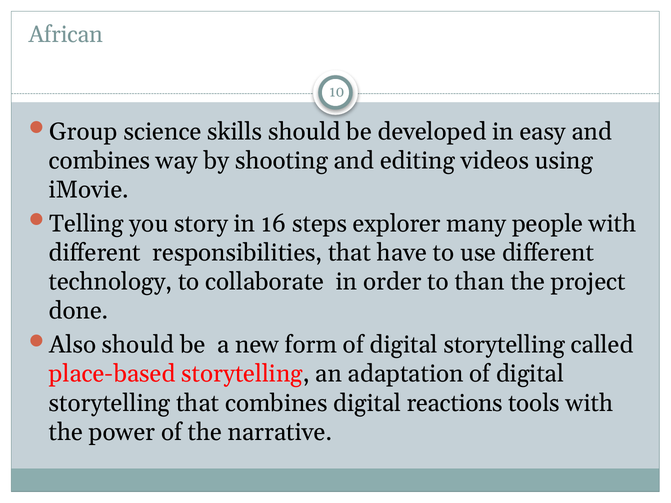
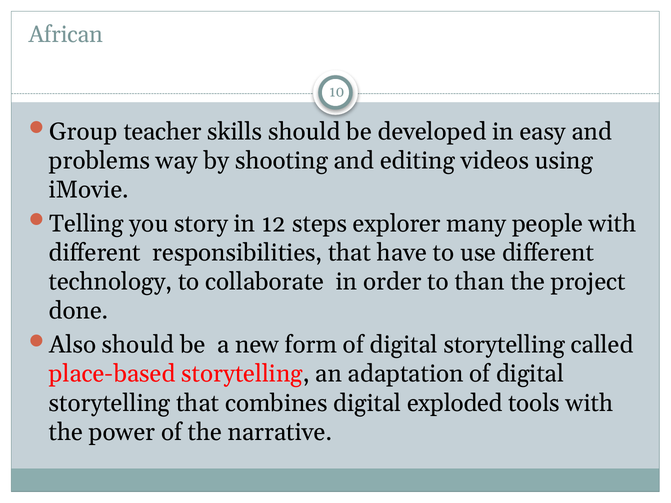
science: science -> teacher
combines at (100, 161): combines -> problems
16: 16 -> 12
reactions: reactions -> exploded
